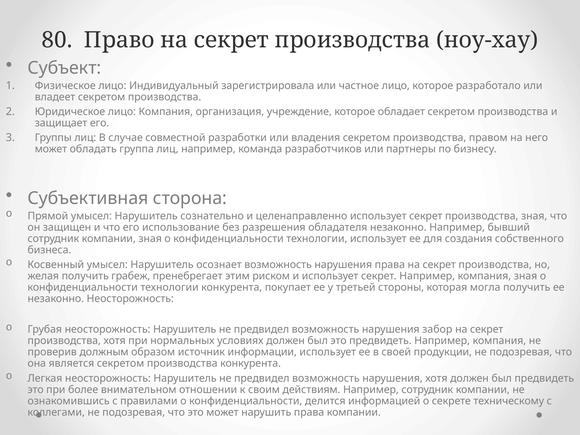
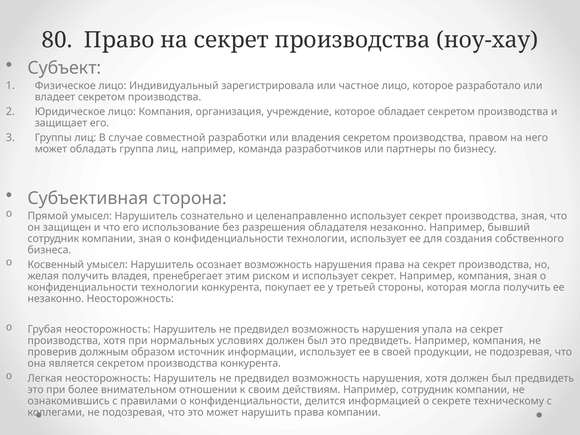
грабеж: грабеж -> владея
забор: забор -> упала
